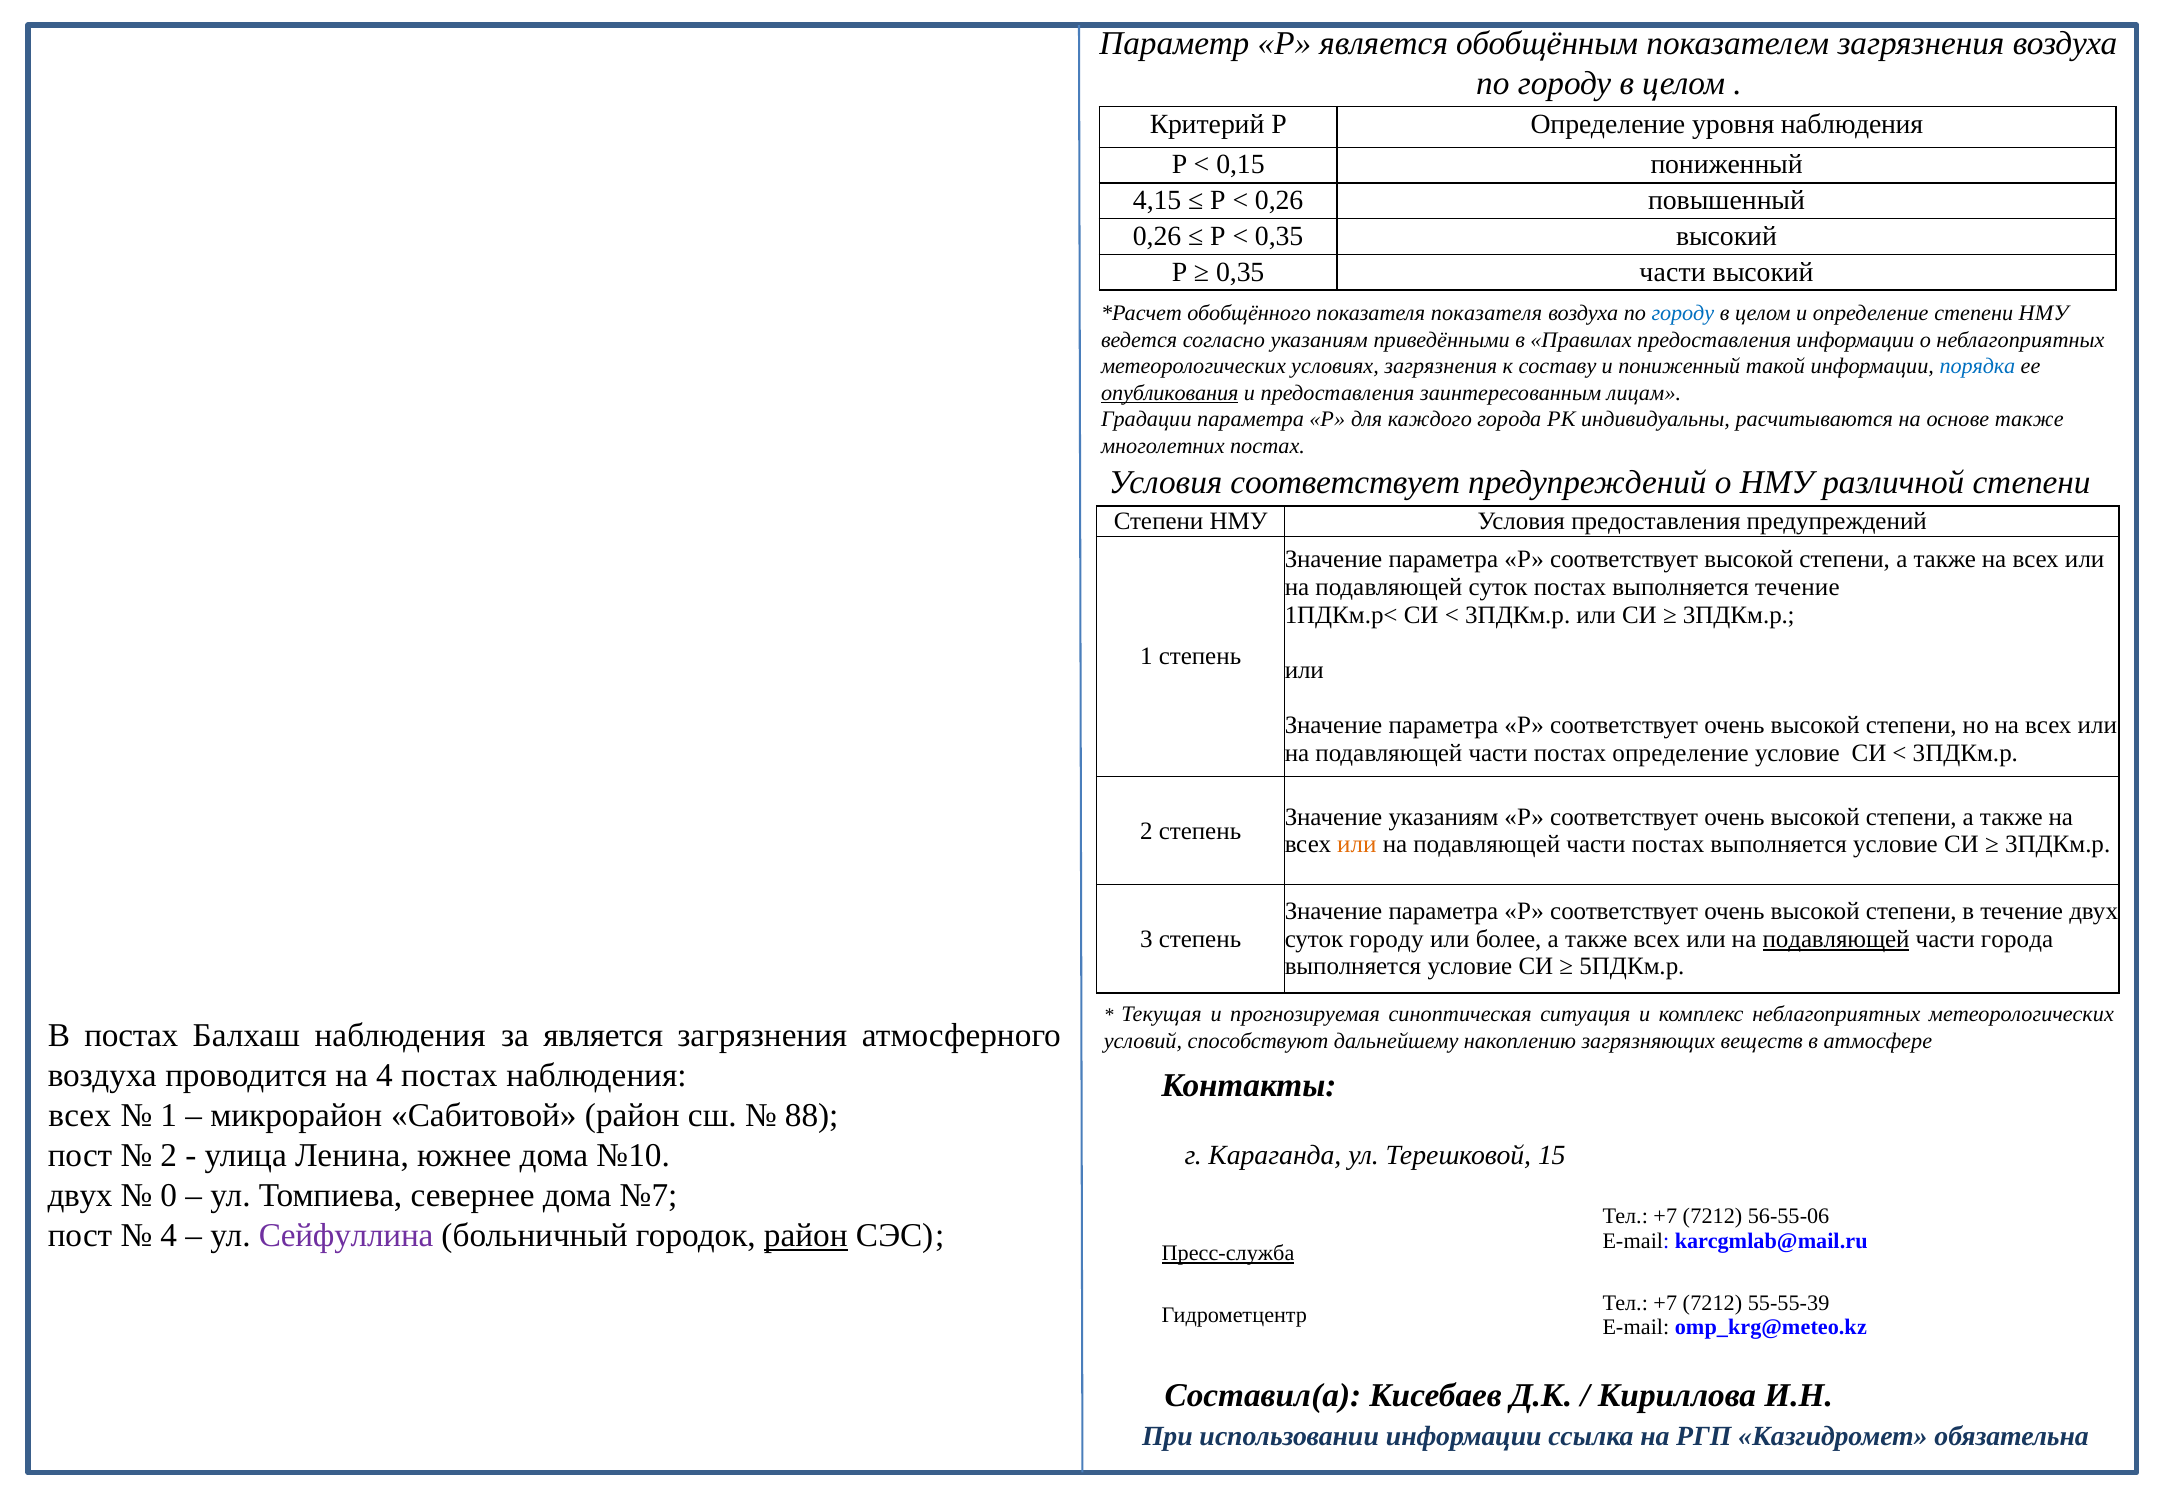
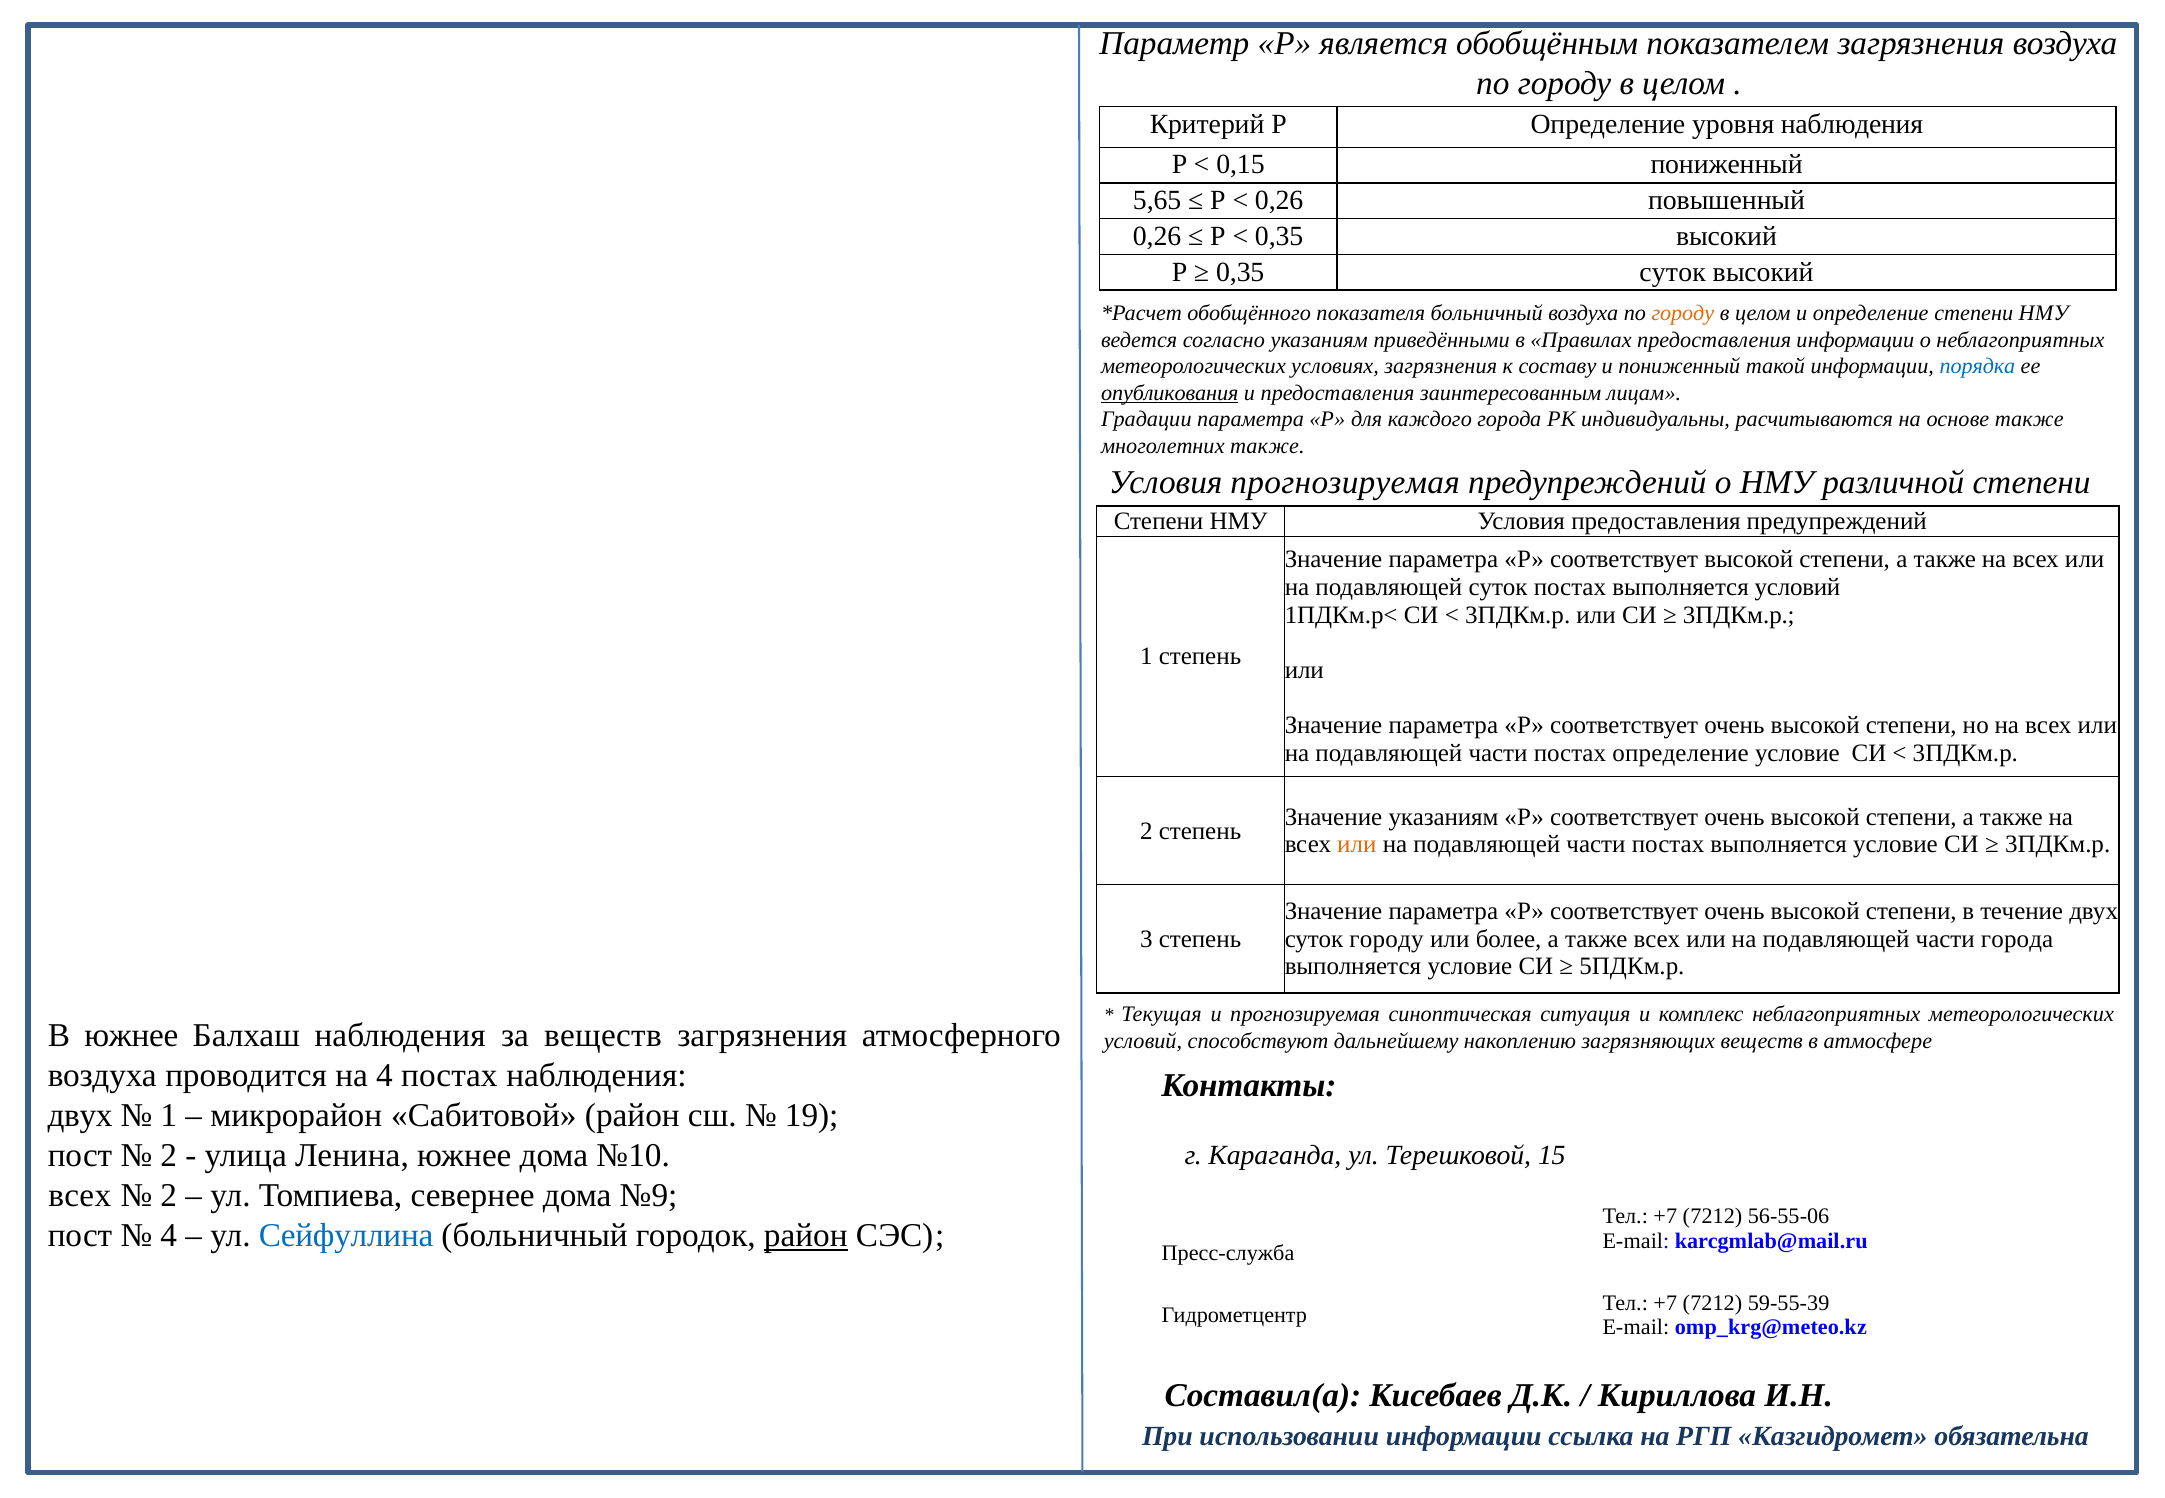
4,15: 4,15 -> 5,65
0,35 части: части -> суток
показателя показателя: показателя -> больничный
городу at (1683, 313) colour: blue -> orange
многолетних постах: постах -> также
Условия соответствует: соответствует -> прогнозируемая
выполняется течение: течение -> условий
подавляющей at (1836, 940) underline: present -> none
В постах: постах -> южнее
за является: является -> веществ
всех at (80, 1116): всех -> двух
88: 88 -> 19
двух at (80, 1196): двух -> всех
0 at (169, 1196): 0 -> 2
№7: №7 -> №9
Сейфуллина colour: purple -> blue
Пресс-служба underline: present -> none
55-55-39: 55-55-39 -> 59-55-39
